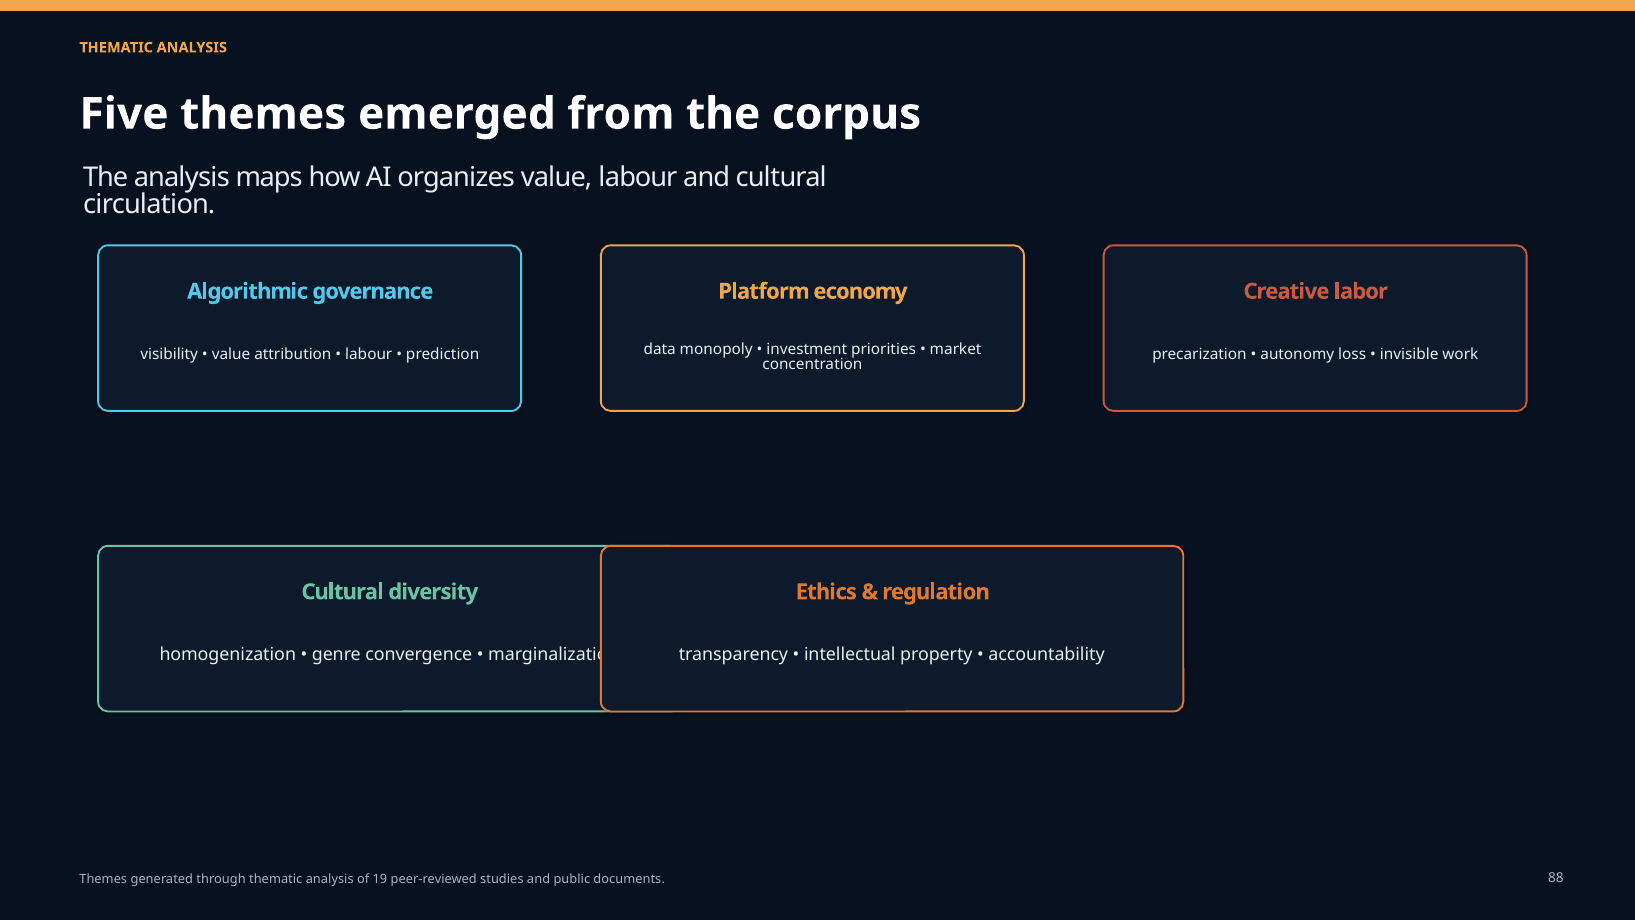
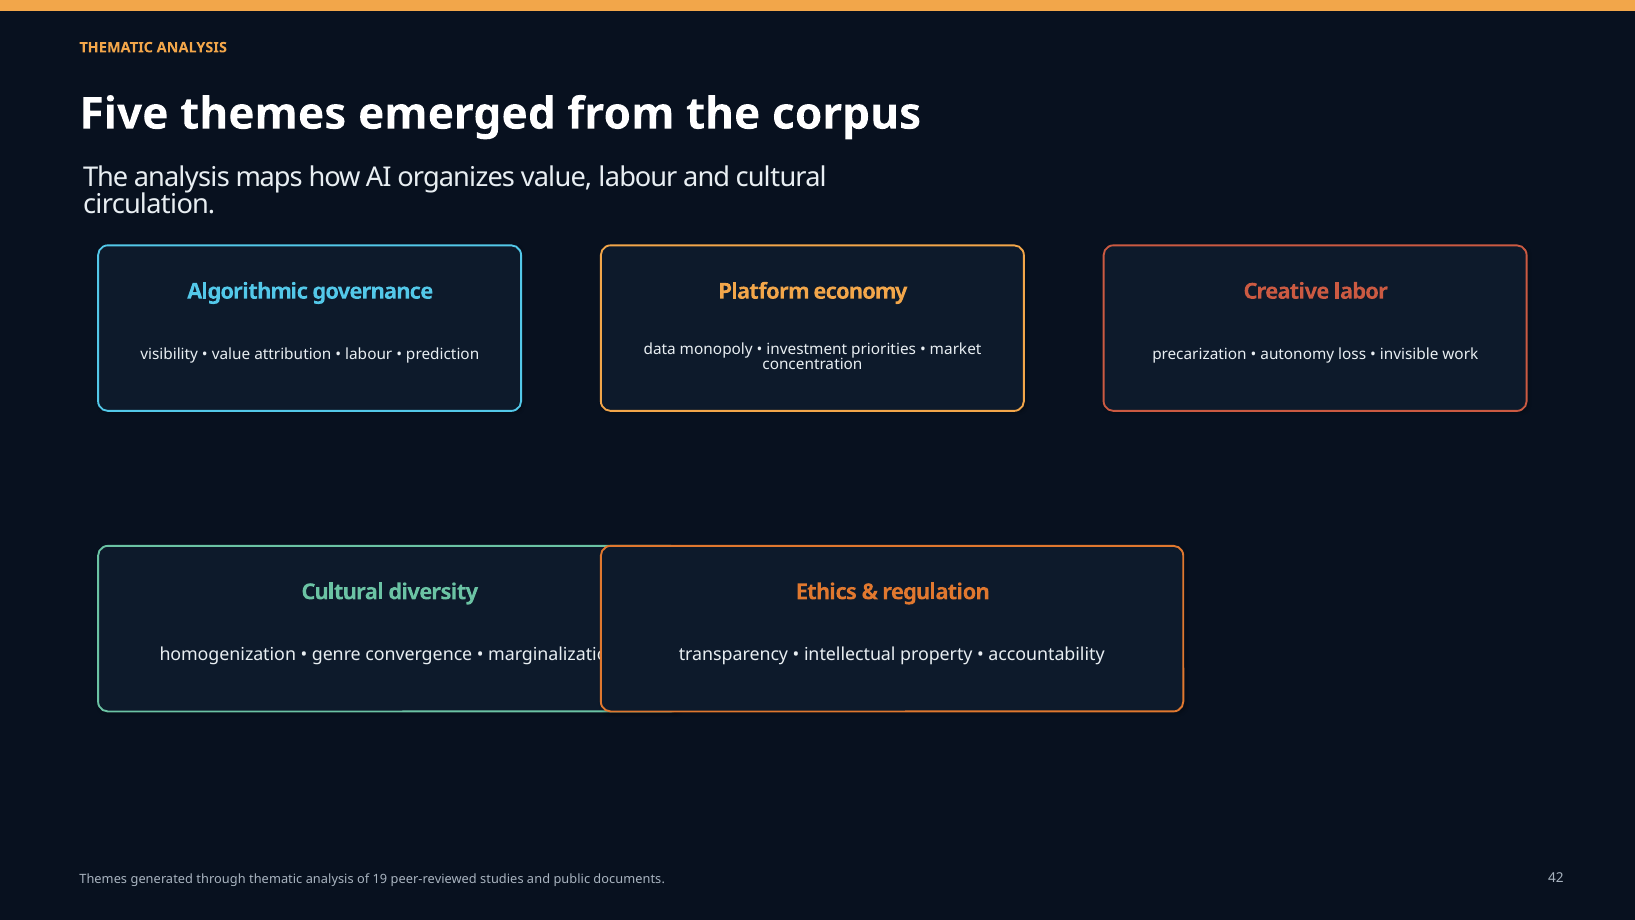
88: 88 -> 42
